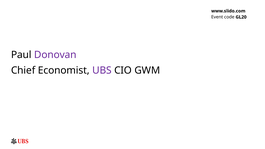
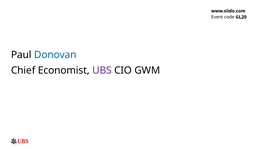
Donovan colour: purple -> blue
